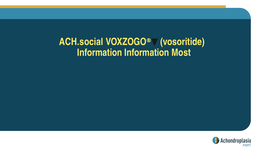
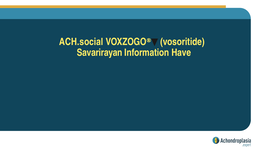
Information at (100, 53): Information -> Savarirayan
Most: Most -> Have
